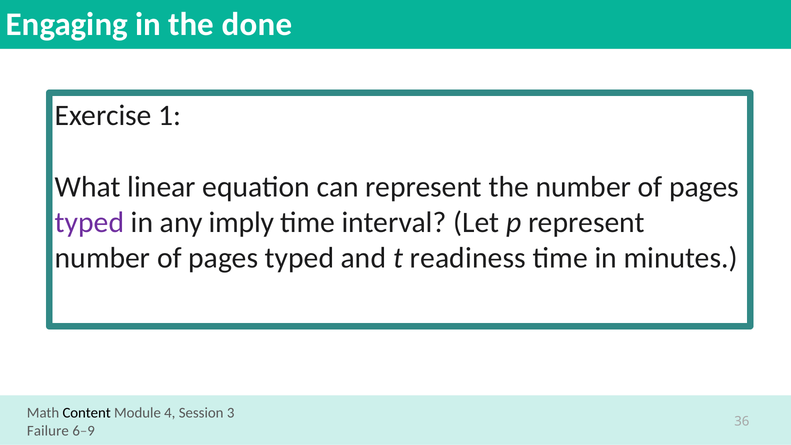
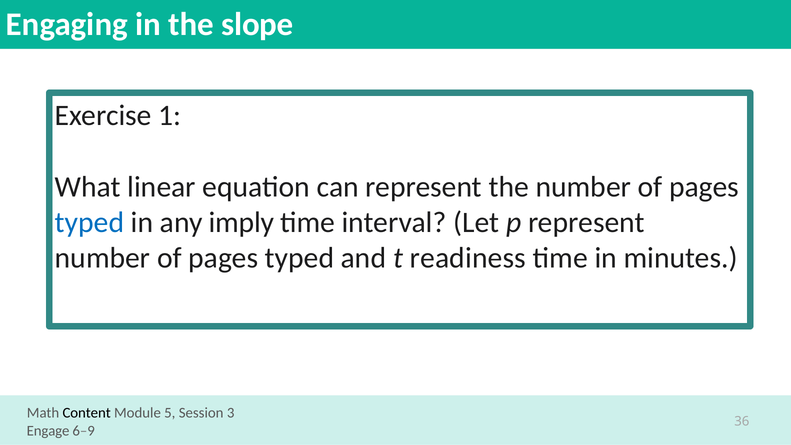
done: done -> slope
typed at (89, 222) colour: purple -> blue
4: 4 -> 5
Failure: Failure -> Engage
